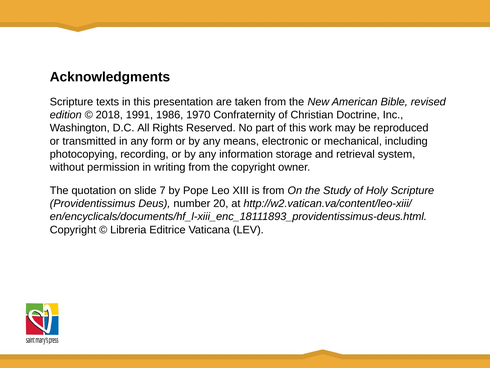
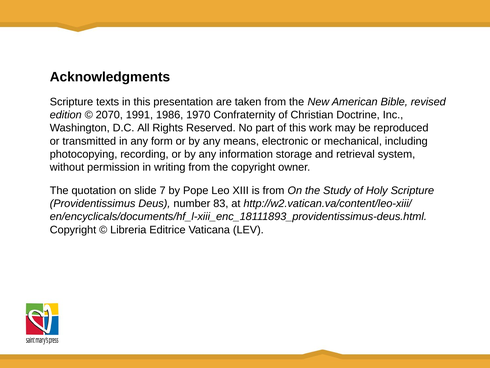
2018: 2018 -> 2070
20: 20 -> 83
